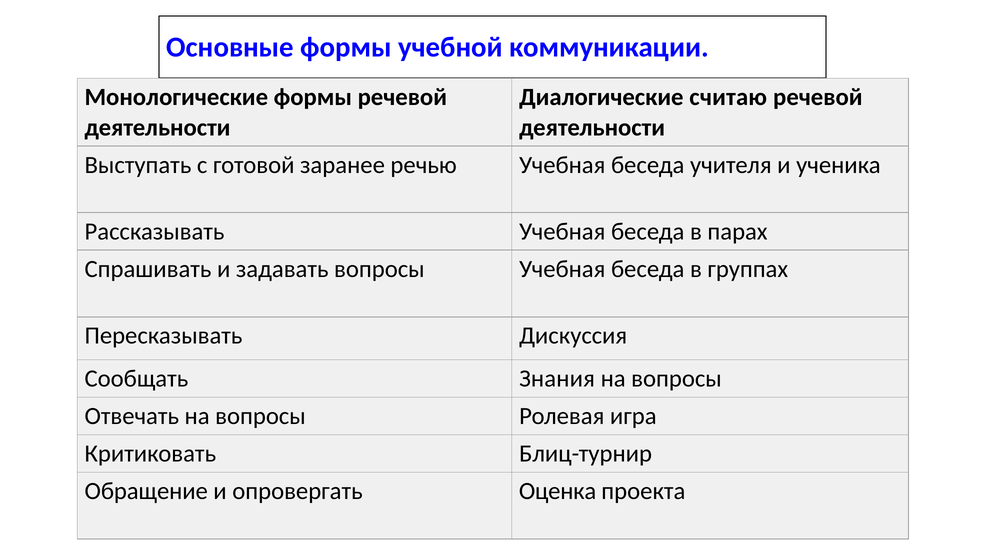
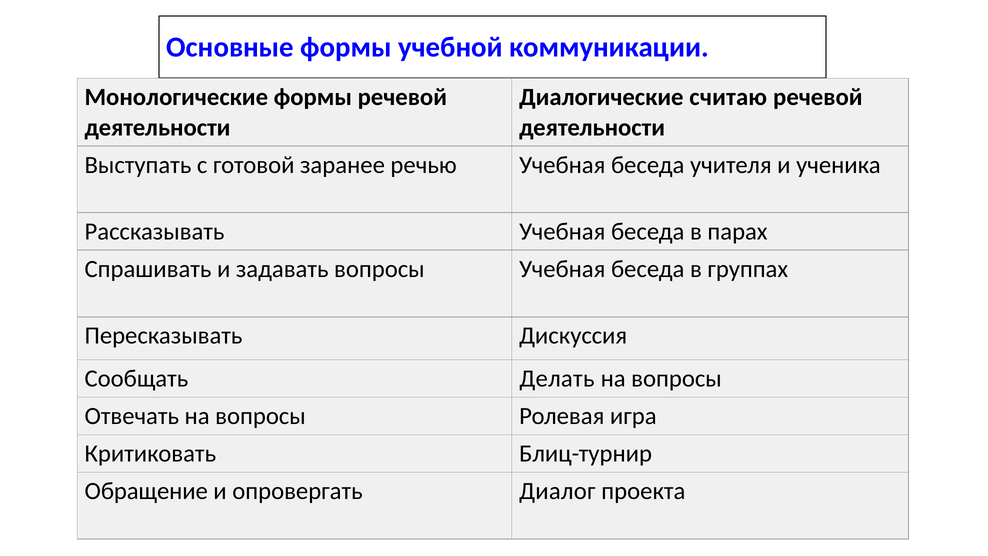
Знания: Знания -> Делать
Оценка: Оценка -> Диалог
